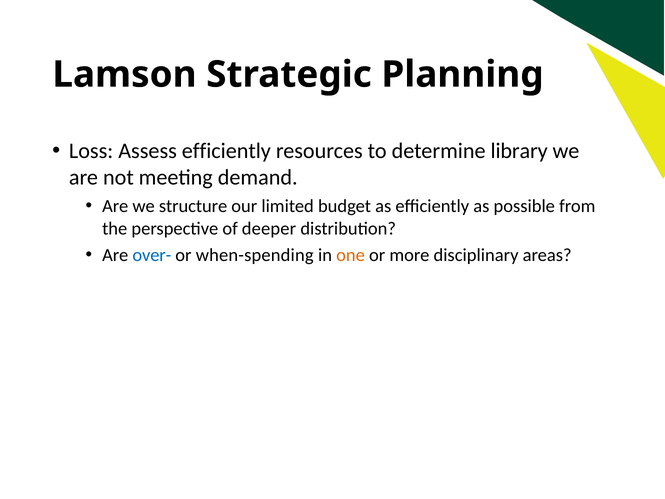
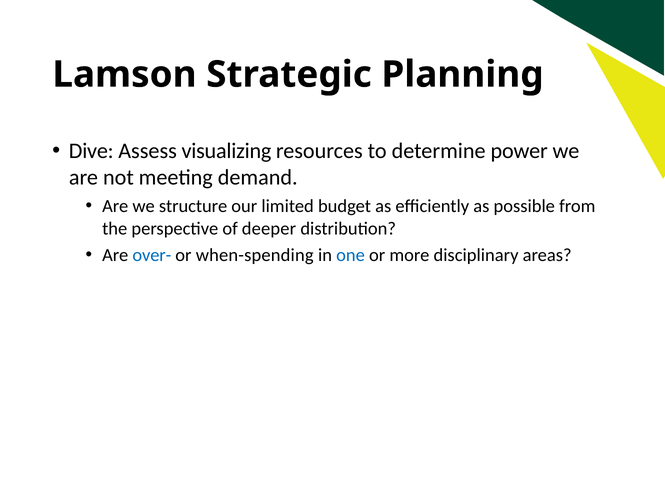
Loss: Loss -> Dive
Assess efficiently: efficiently -> visualizing
library: library -> power
one colour: orange -> blue
